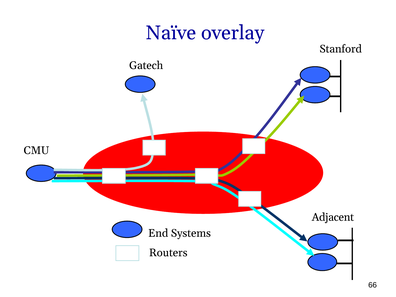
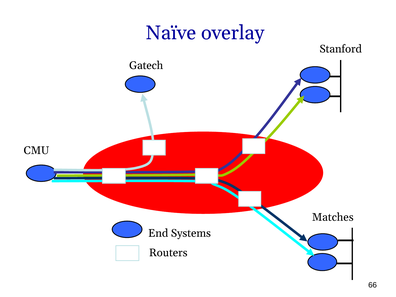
Adjacent: Adjacent -> Matches
